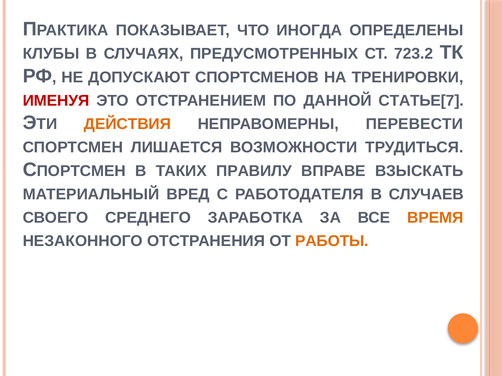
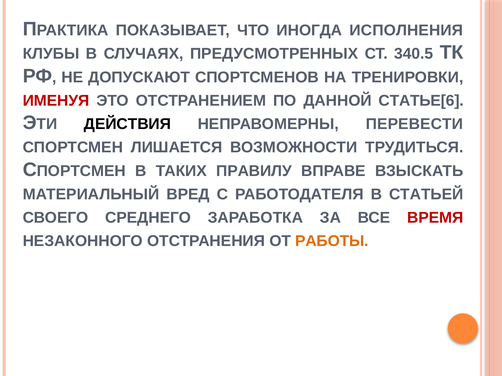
ОПРЕДЕЛЕНЫ: ОПРЕДЕЛЕНЫ -> ИСПОЛНЕНИЯ
723.2: 723.2 -> 340.5
СТАТЬЕ[7: СТАТЬЕ[7 -> СТАТЬЕ[6
ДЕЙСТВИЯ colour: orange -> black
СЛУЧАЕВ: СЛУЧАЕВ -> СТАТЬЕЙ
ВРЕМЯ colour: orange -> red
